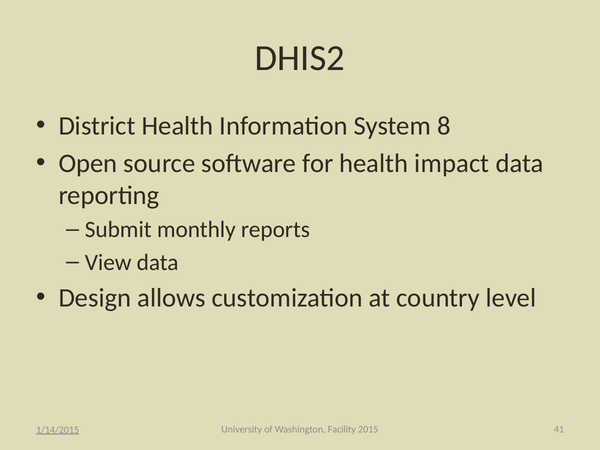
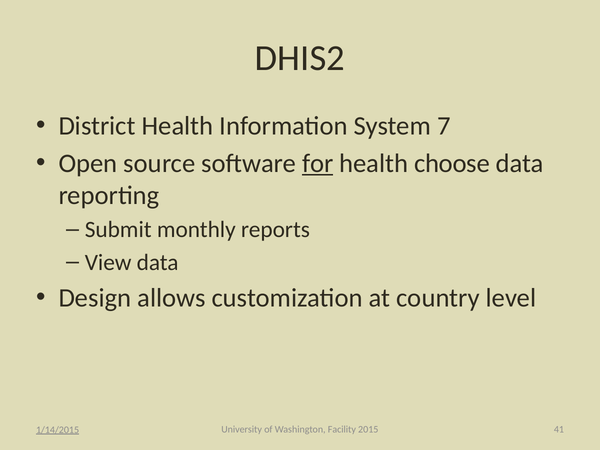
8: 8 -> 7
for underline: none -> present
impact: impact -> choose
